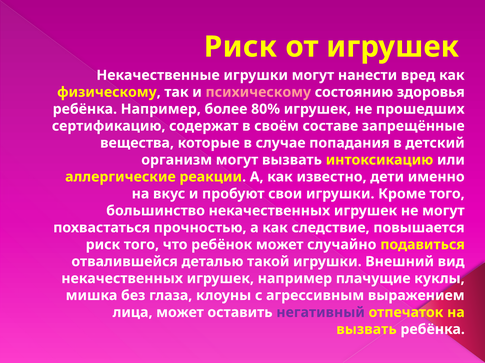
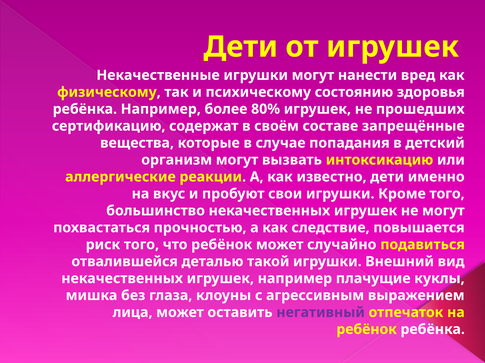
Риск at (240, 47): Риск -> Дети
психическому colour: pink -> white
вызвать at (367, 330): вызвать -> ребёнок
